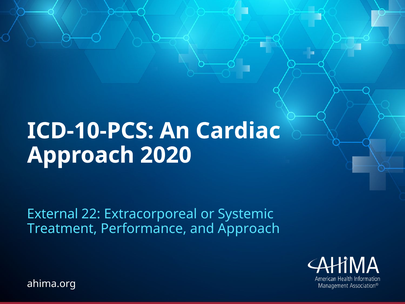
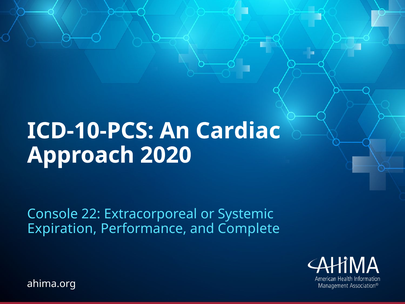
External: External -> Console
Treatment: Treatment -> Expiration
and Approach: Approach -> Complete
